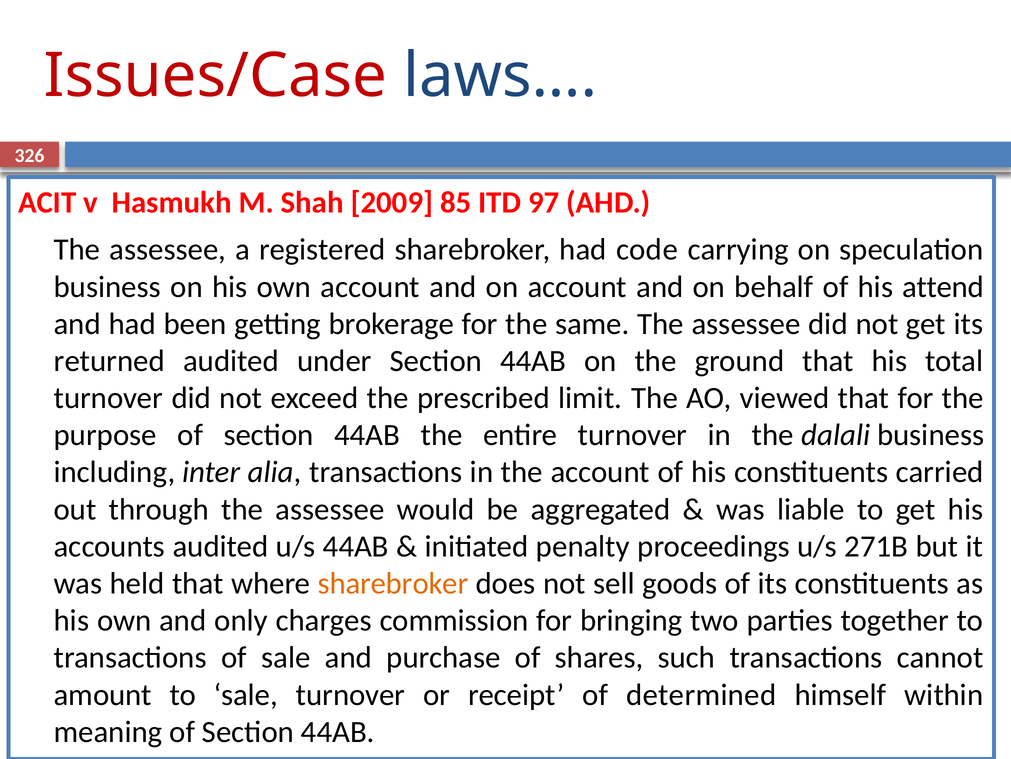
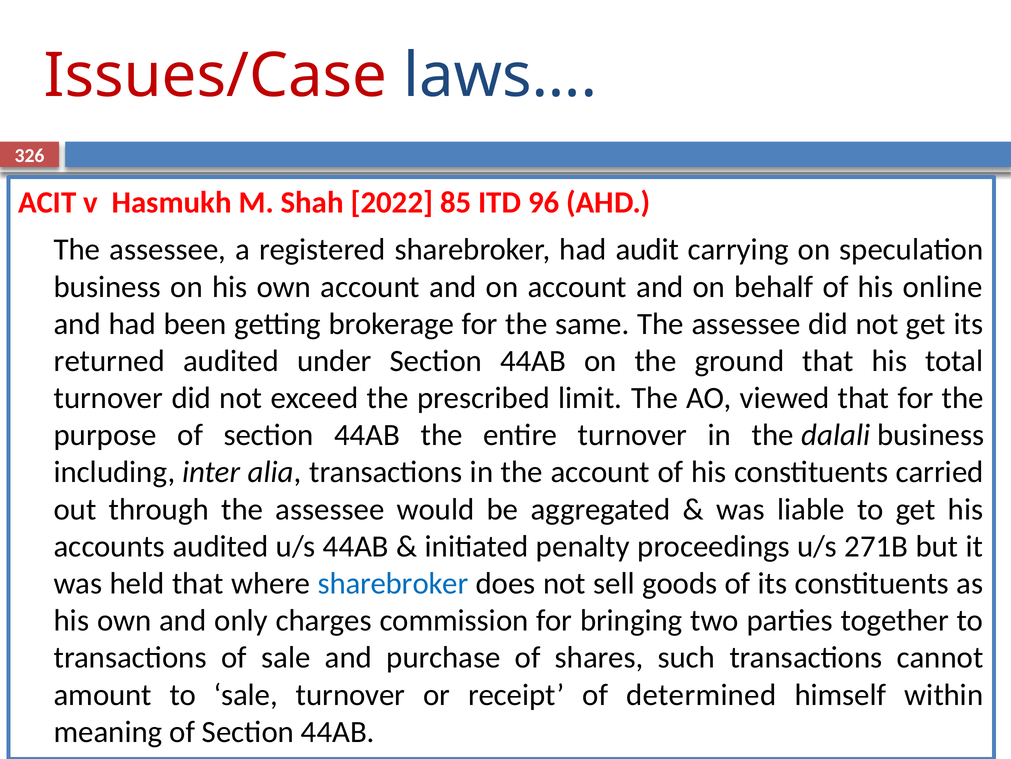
2009: 2009 -> 2022
97: 97 -> 96
code: code -> audit
attend: attend -> online
sharebroker at (393, 583) colour: orange -> blue
